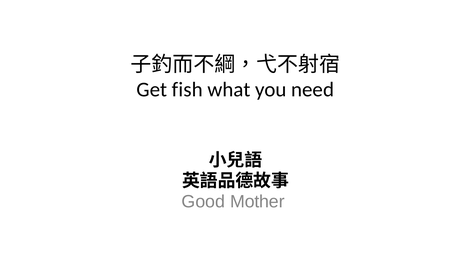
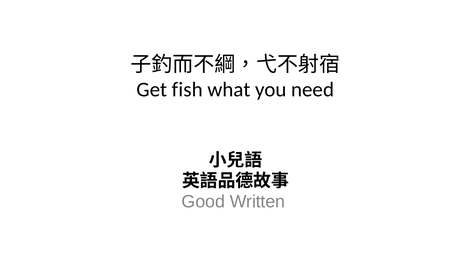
Mother: Mother -> Written
